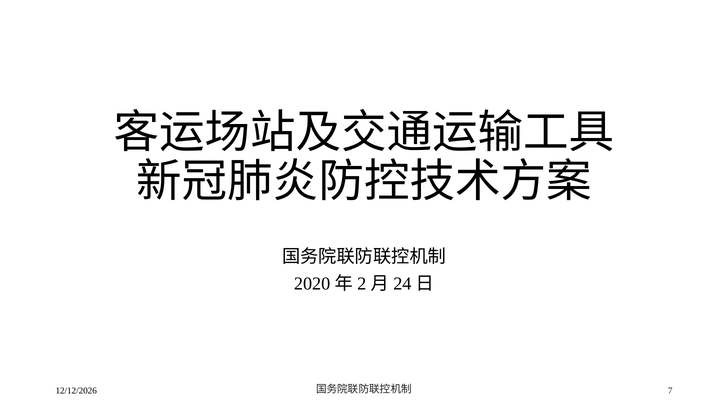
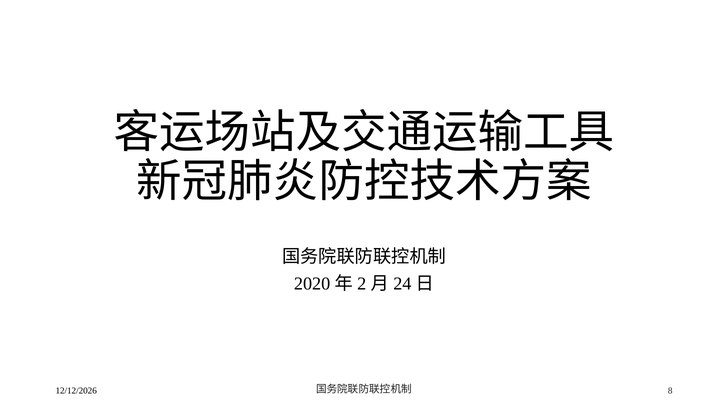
7: 7 -> 8
